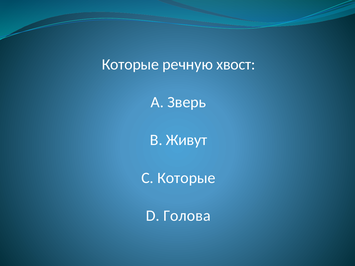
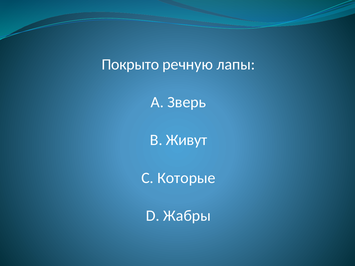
Которые at (130, 64): Которые -> Покрыто
хвост: хвост -> лапы
Голова: Голова -> Жабры
